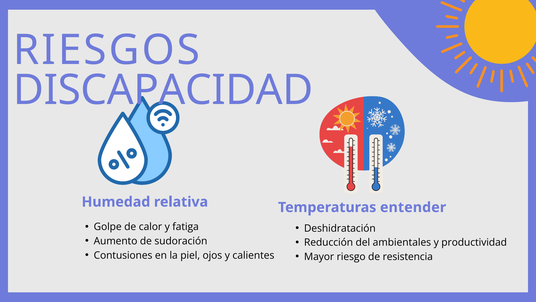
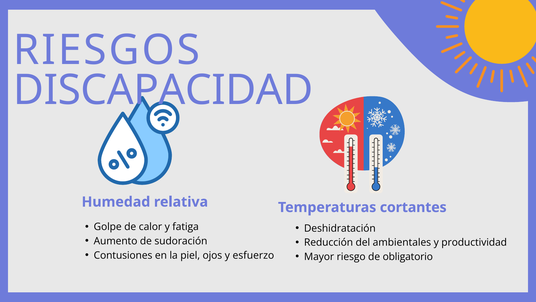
entender: entender -> cortantes
calientes: calientes -> esfuerzo
resistencia: resistencia -> obligatorio
